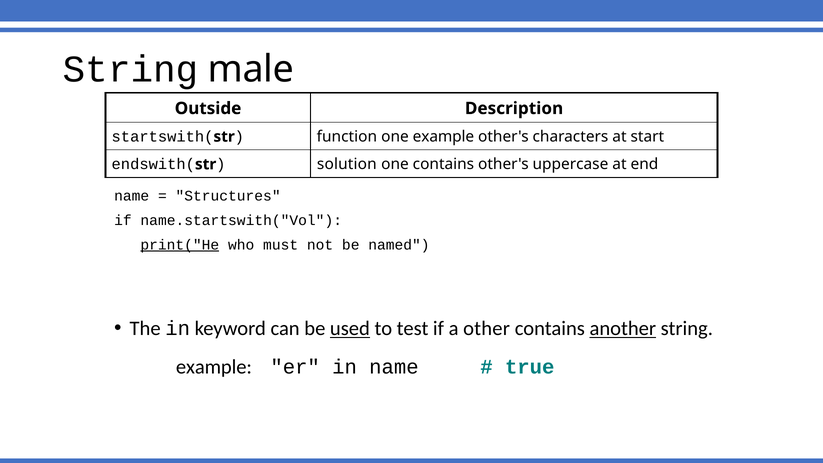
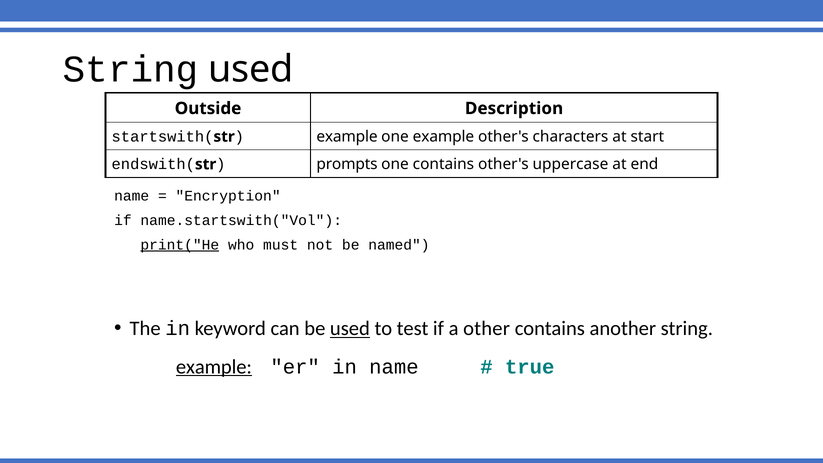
String male: male -> used
function at (347, 137): function -> example
solution: solution -> prompts
Structures: Structures -> Encryption
another underline: present -> none
example at (214, 367) underline: none -> present
